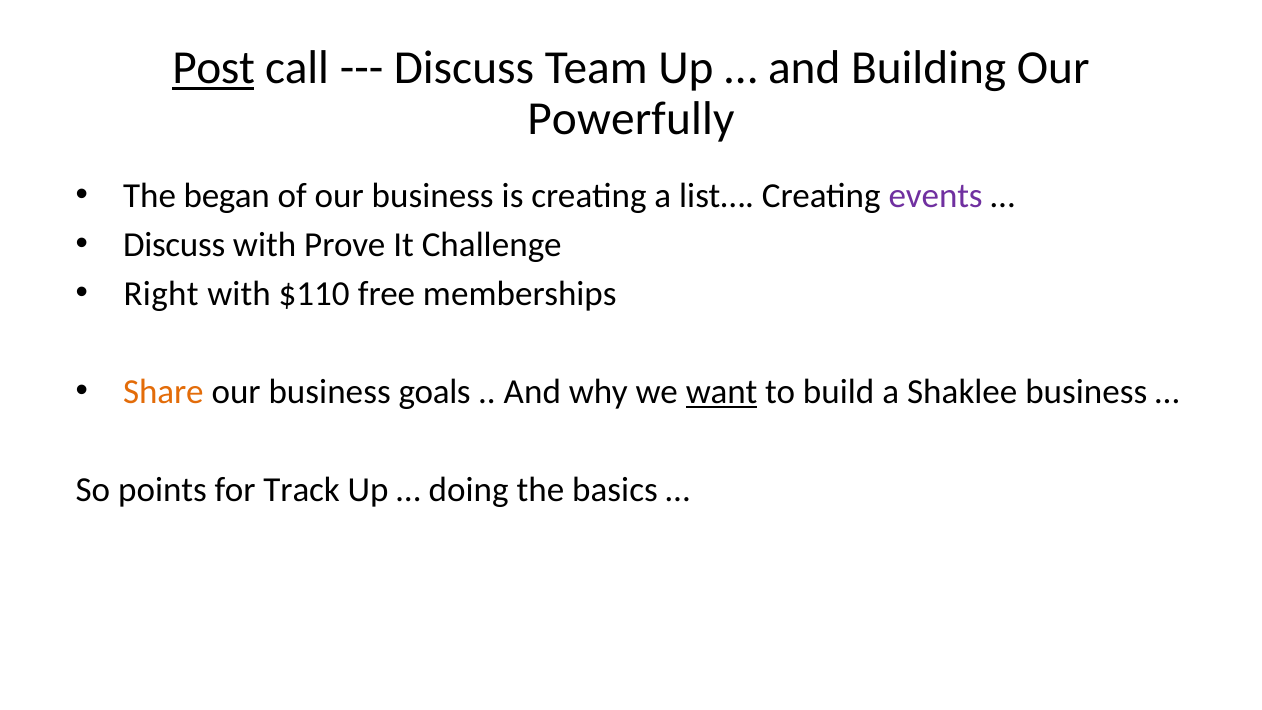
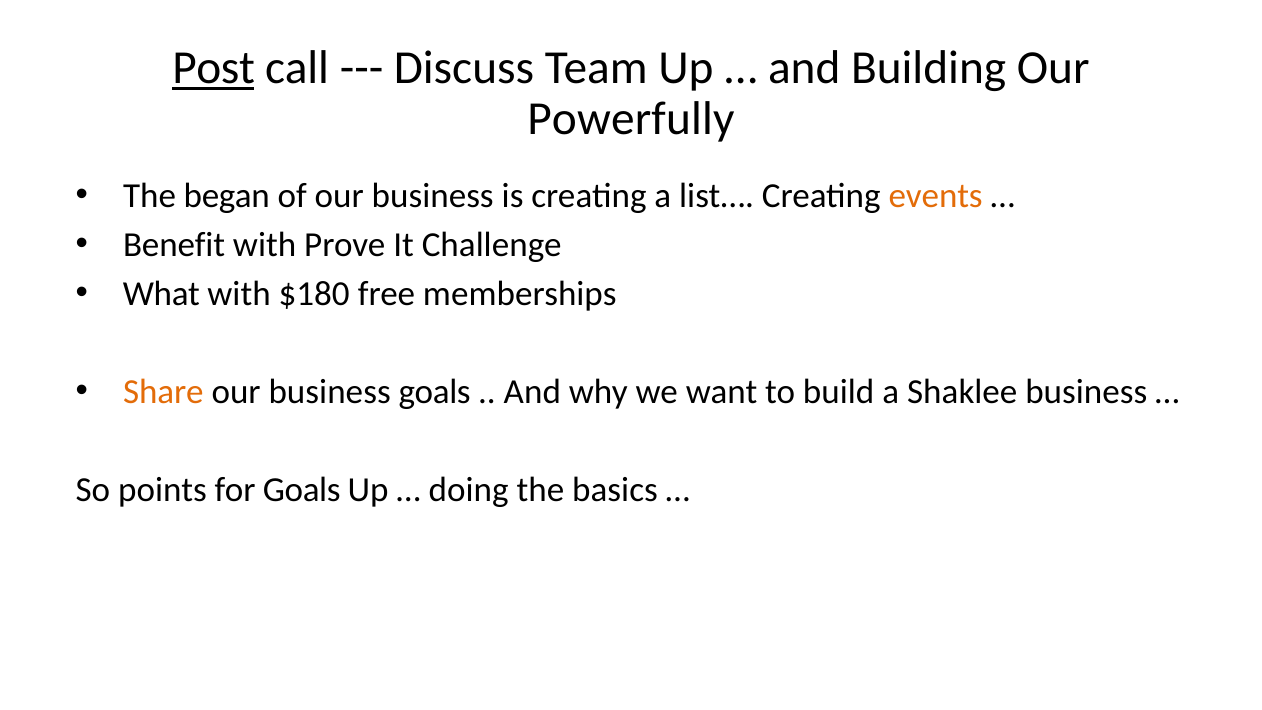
events colour: purple -> orange
Discuss at (174, 245): Discuss -> Benefit
Right: Right -> What
$110: $110 -> $180
want underline: present -> none
for Track: Track -> Goals
